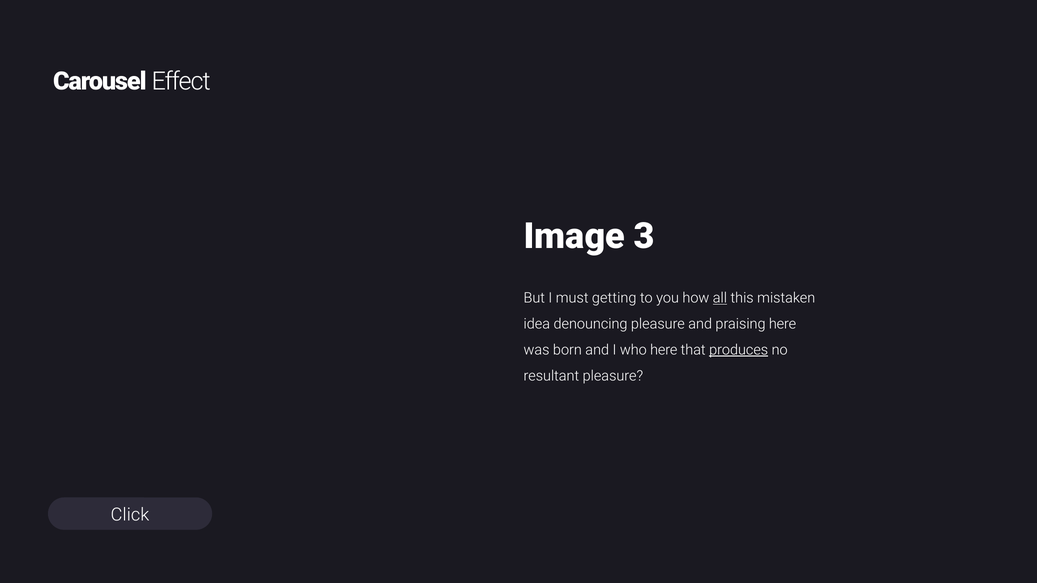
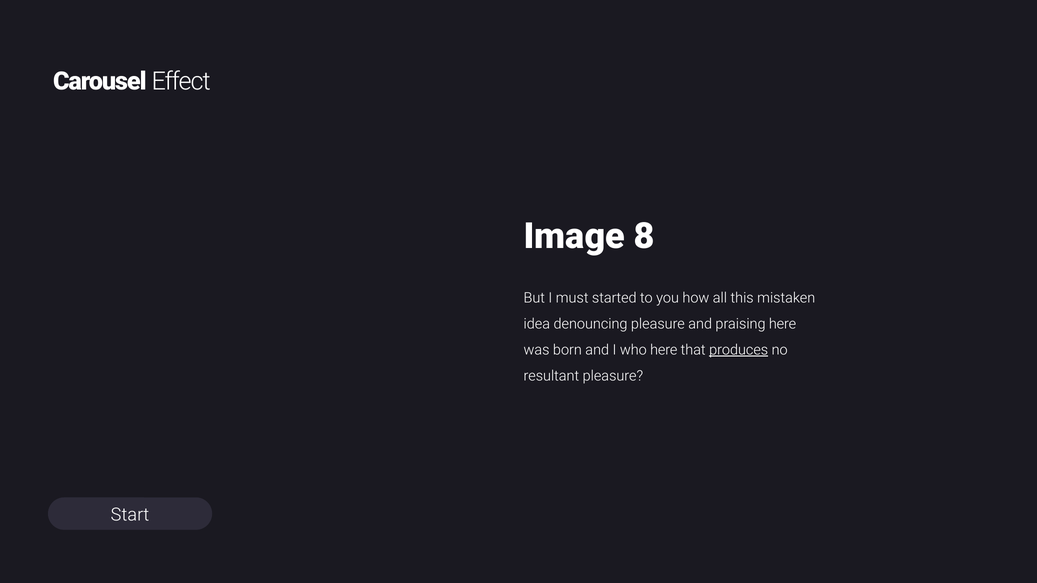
3: 3 -> 8
getting: getting -> started
all underline: present -> none
Click: Click -> Start
